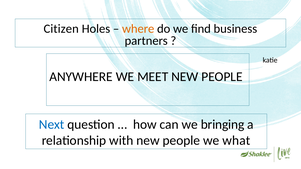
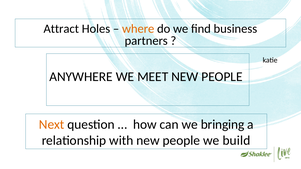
Citizen: Citizen -> Attract
Next colour: blue -> orange
what: what -> build
